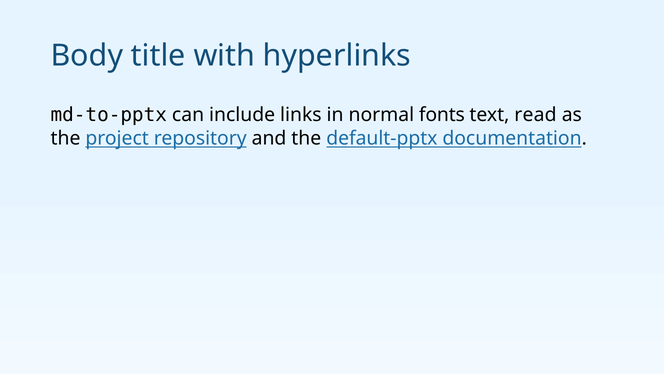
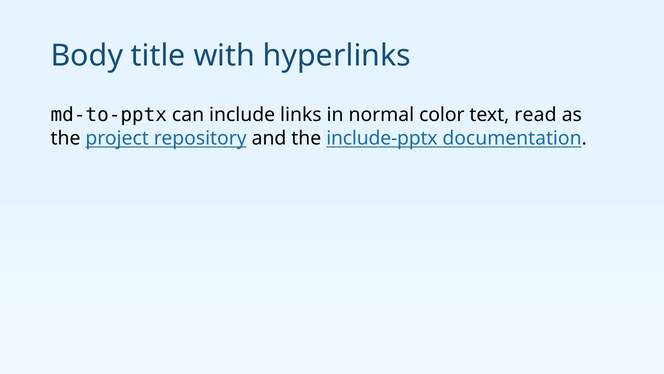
fonts: fonts -> color
default-pptx: default-pptx -> include-pptx
